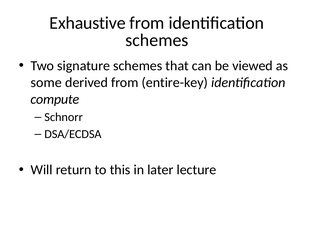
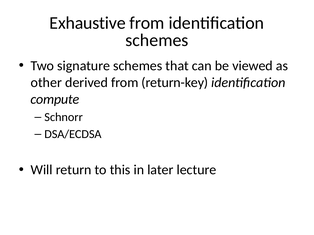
some: some -> other
entire-key: entire-key -> return-key
